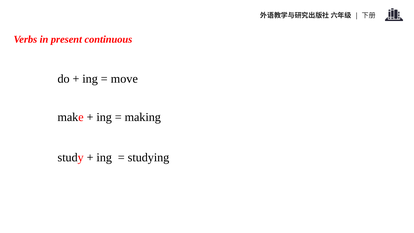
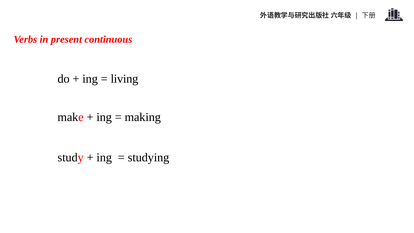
move: move -> living
